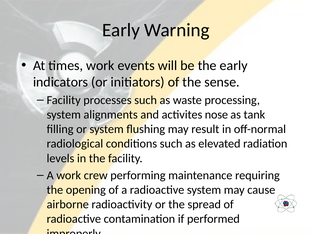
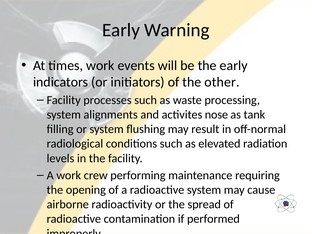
sense: sense -> other
